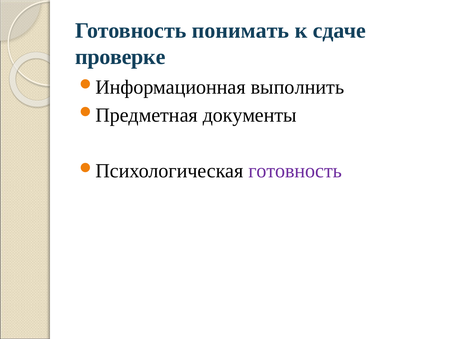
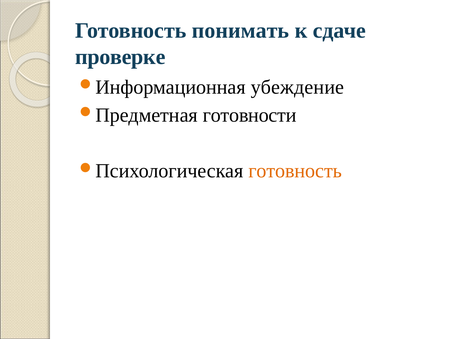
выполнить: выполнить -> убеждение
документы: документы -> готовности
готовность at (295, 171) colour: purple -> orange
